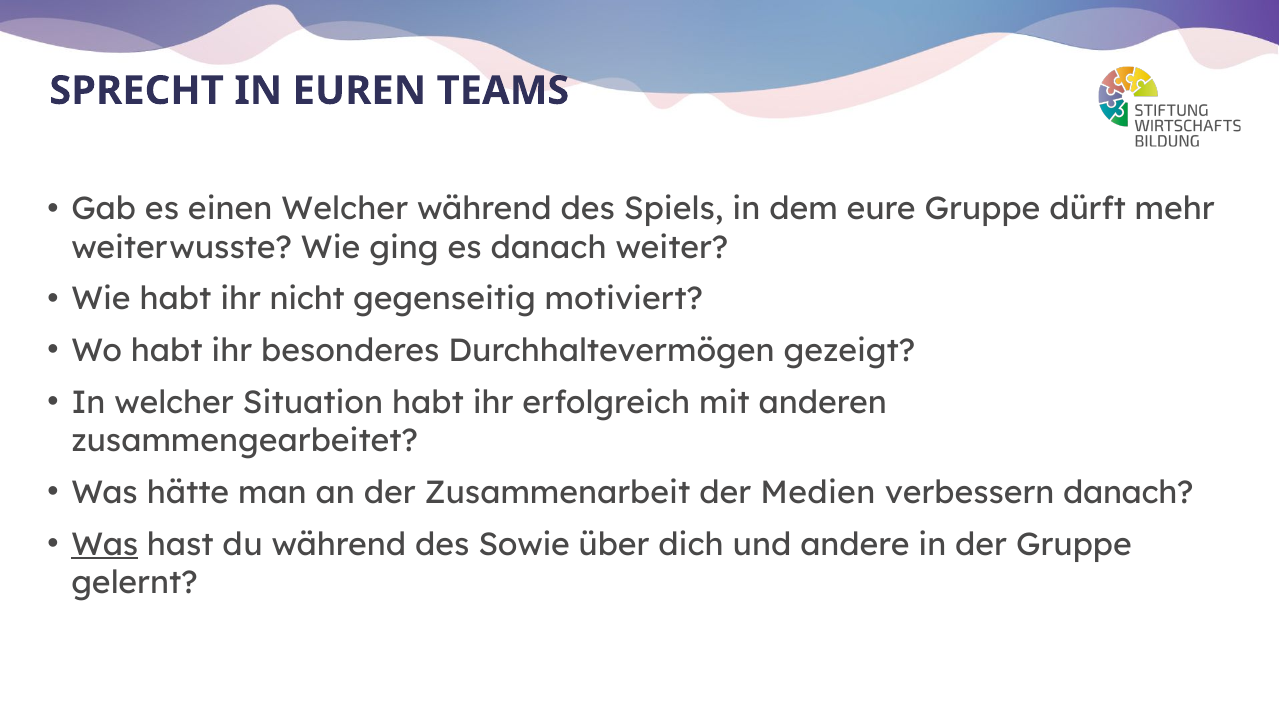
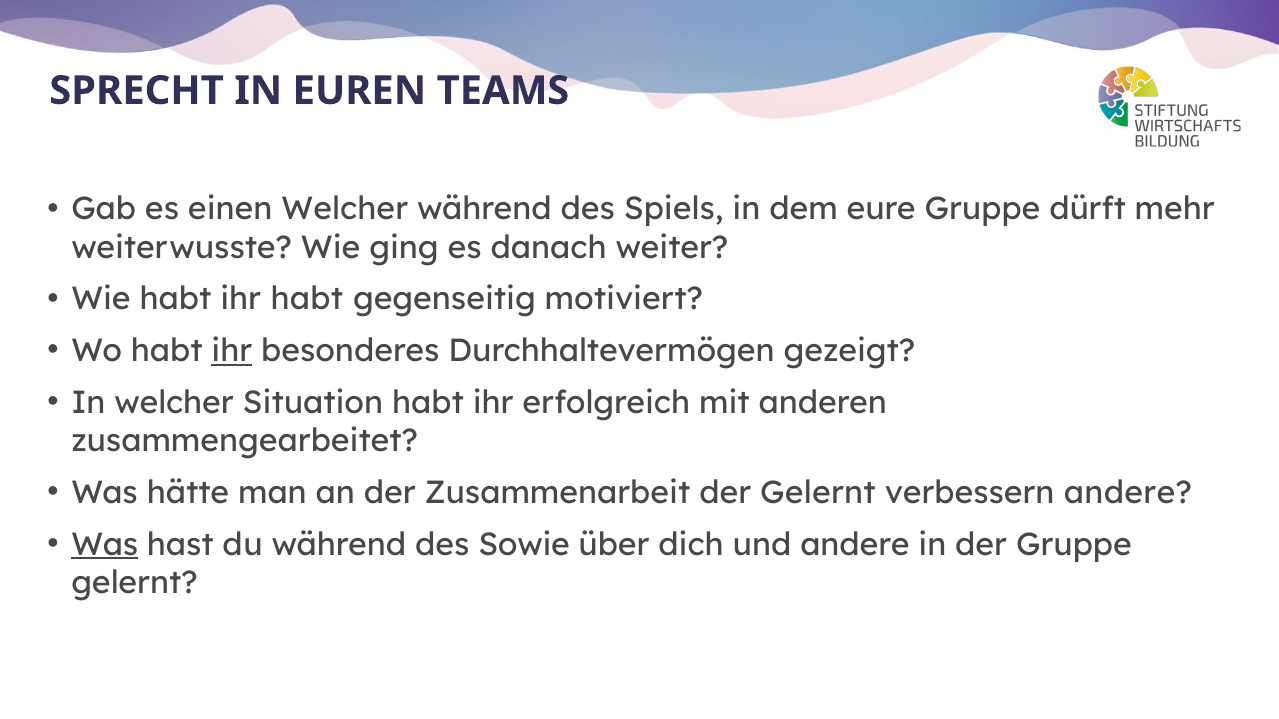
ihr nicht: nicht -> habt
ihr at (232, 351) underline: none -> present
der Medien: Medien -> Gelernt
verbessern danach: danach -> andere
